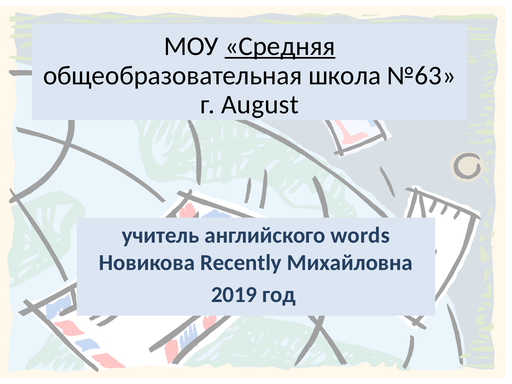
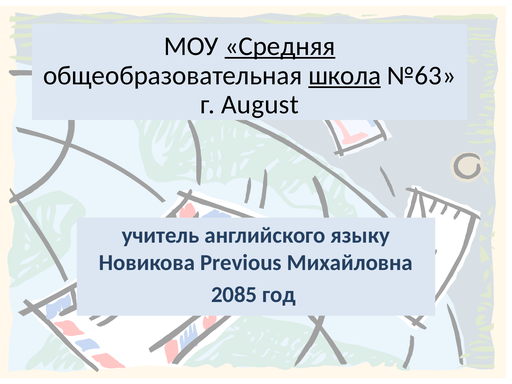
школа underline: none -> present
words: words -> языку
Recently: Recently -> Previous
2019: 2019 -> 2085
